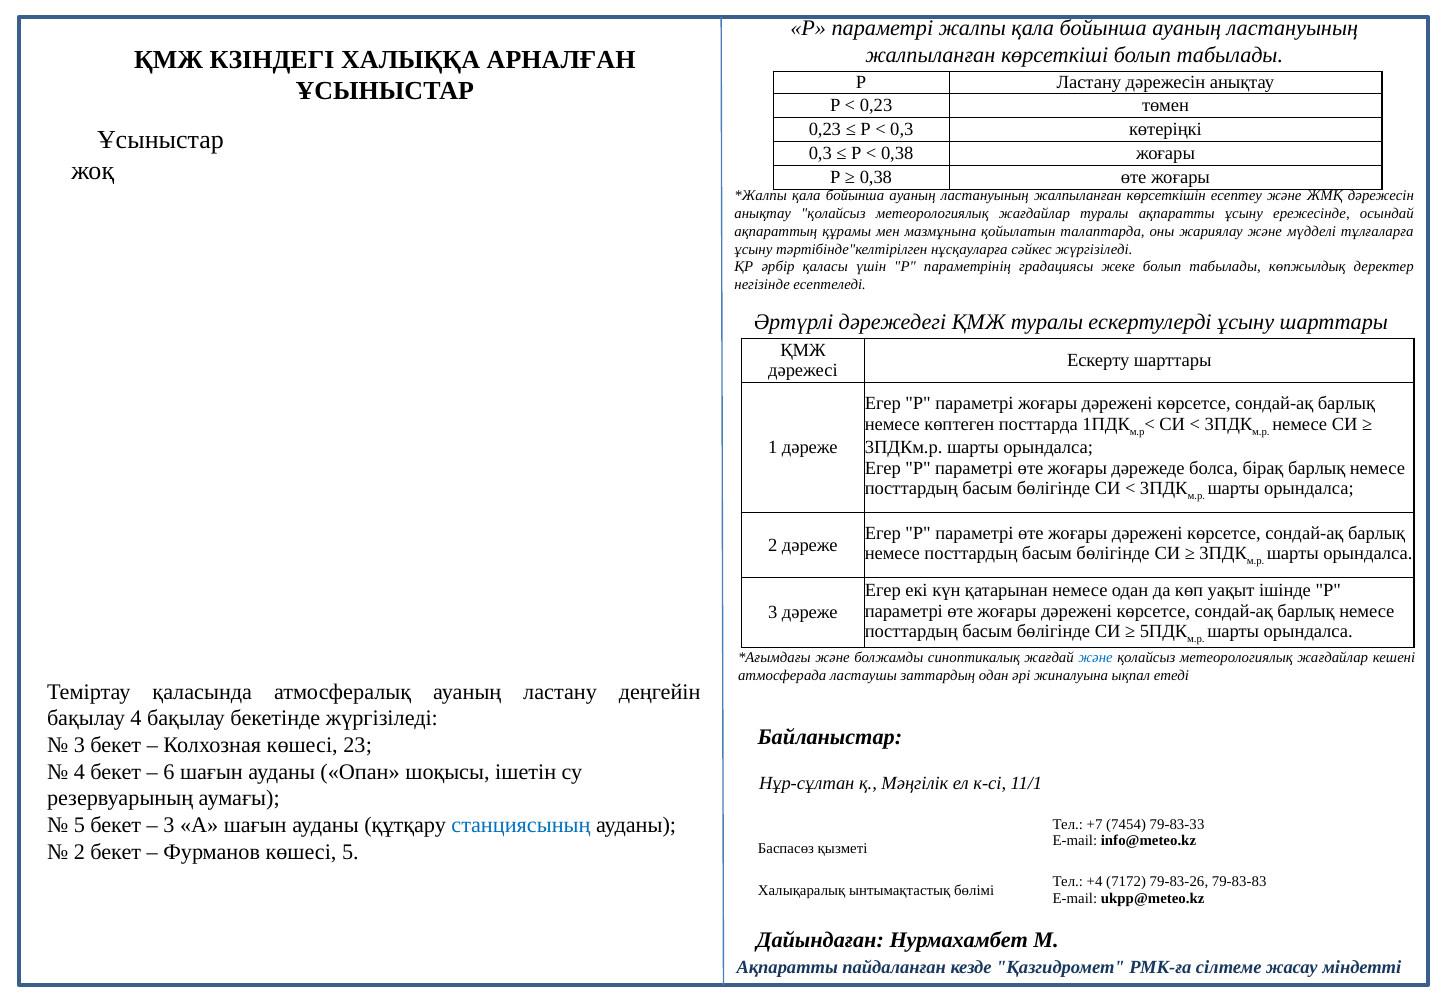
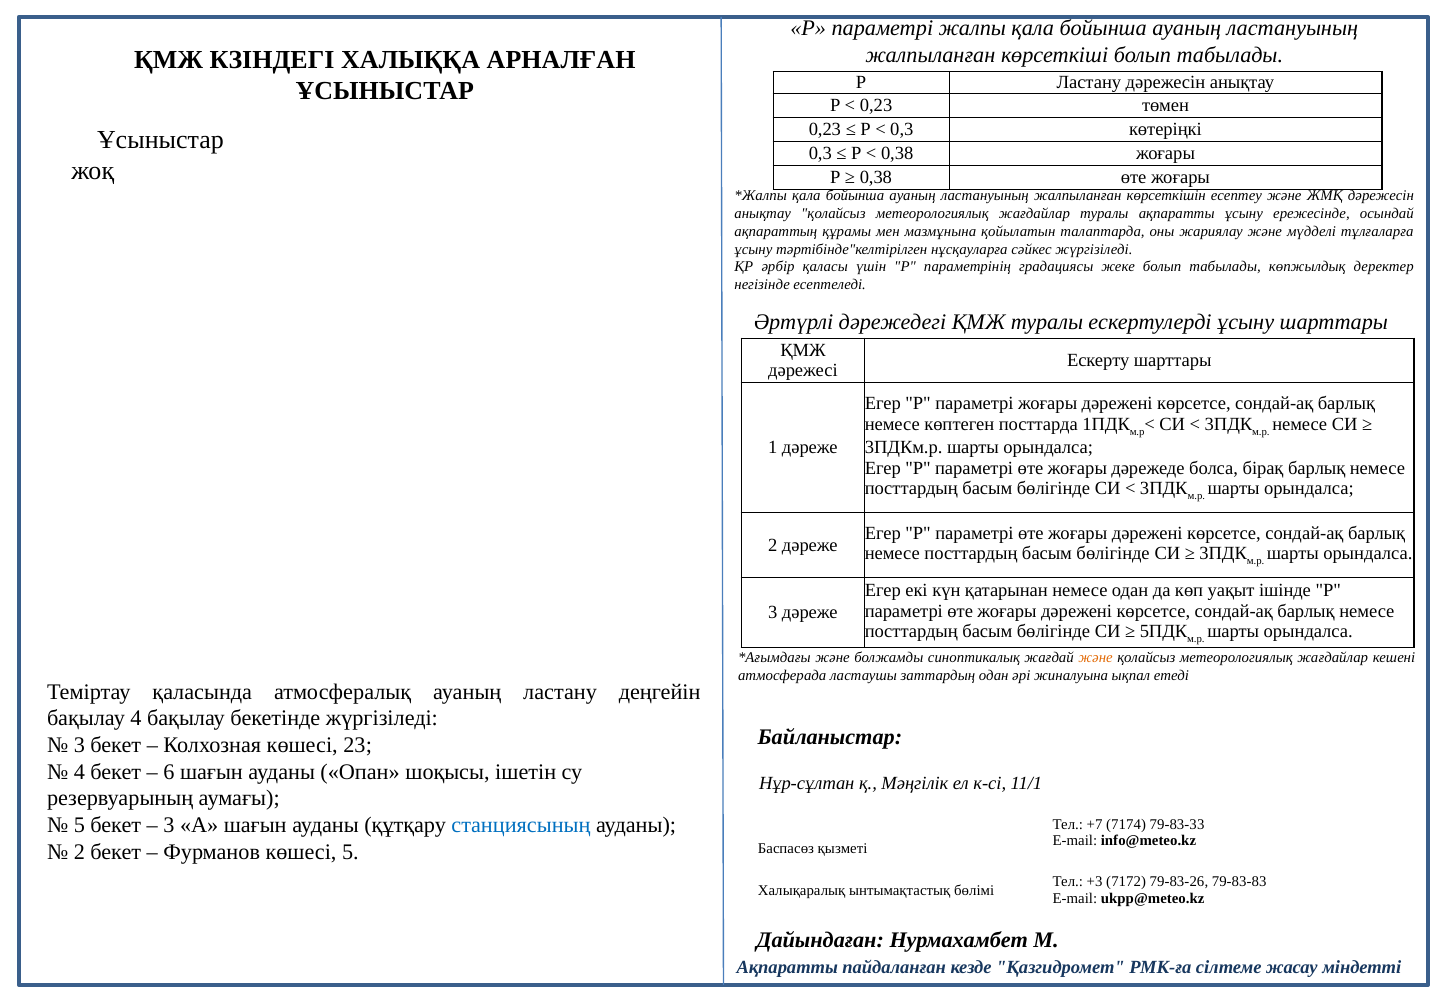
және at (1096, 658) colour: blue -> orange
7454: 7454 -> 7174
+4: +4 -> +3
